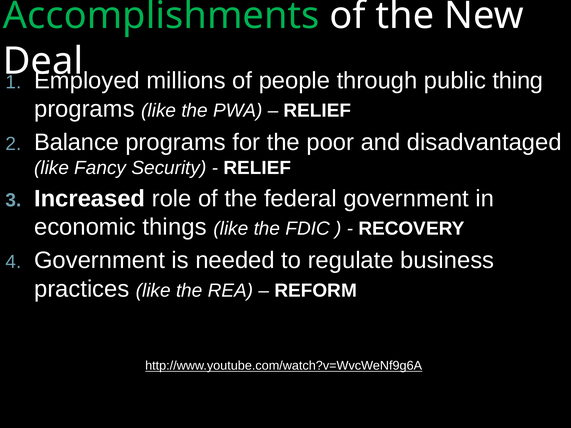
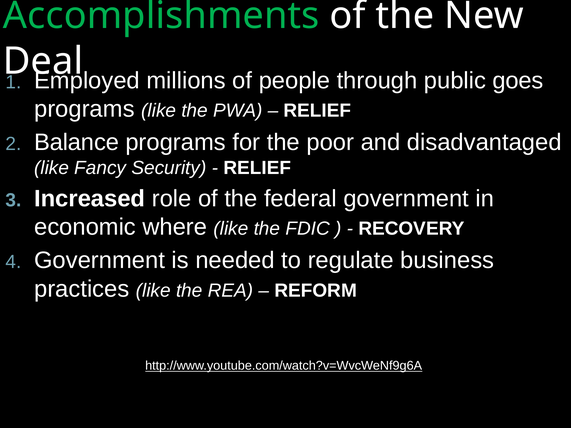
thing: thing -> goes
things: things -> where
